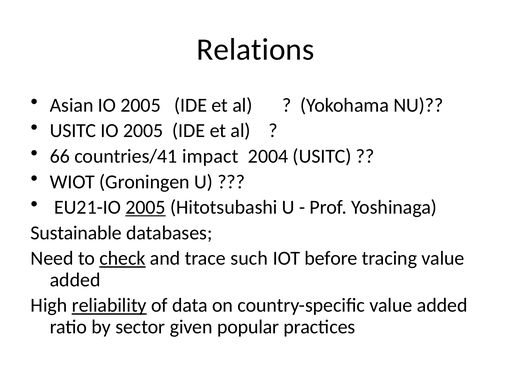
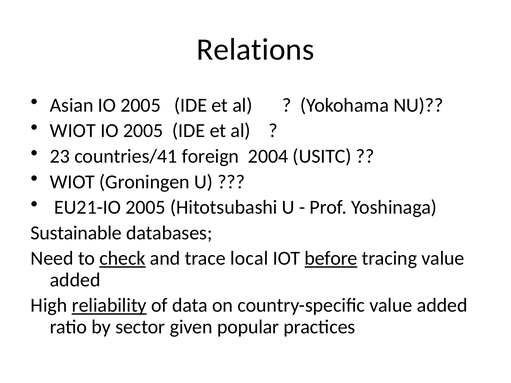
USITC at (73, 131): USITC -> WIOT
66: 66 -> 23
impact: impact -> foreign
2005 at (146, 207) underline: present -> none
such: such -> local
before underline: none -> present
